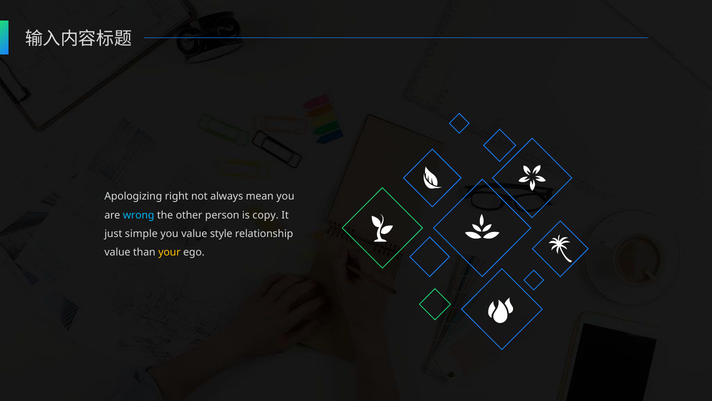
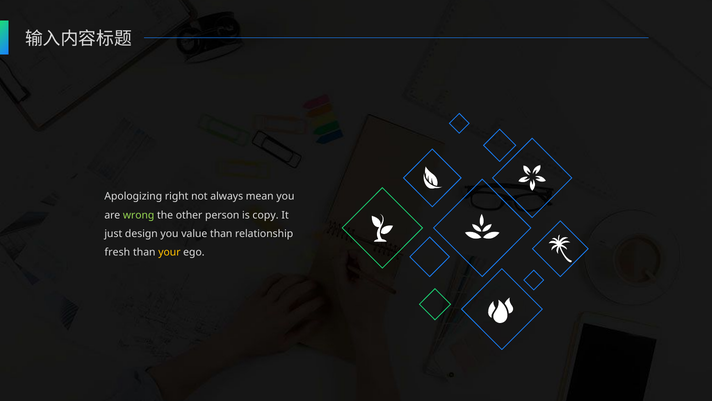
wrong colour: light blue -> light green
simple: simple -> design
value style: style -> than
value at (117, 252): value -> fresh
